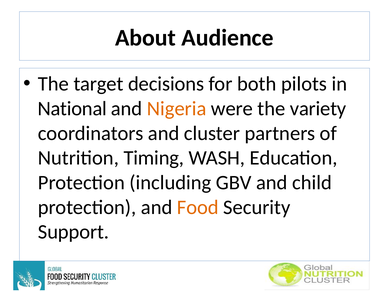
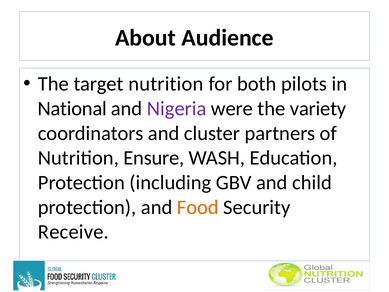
target decisions: decisions -> nutrition
Nigeria colour: orange -> purple
Timing: Timing -> Ensure
Support: Support -> Receive
